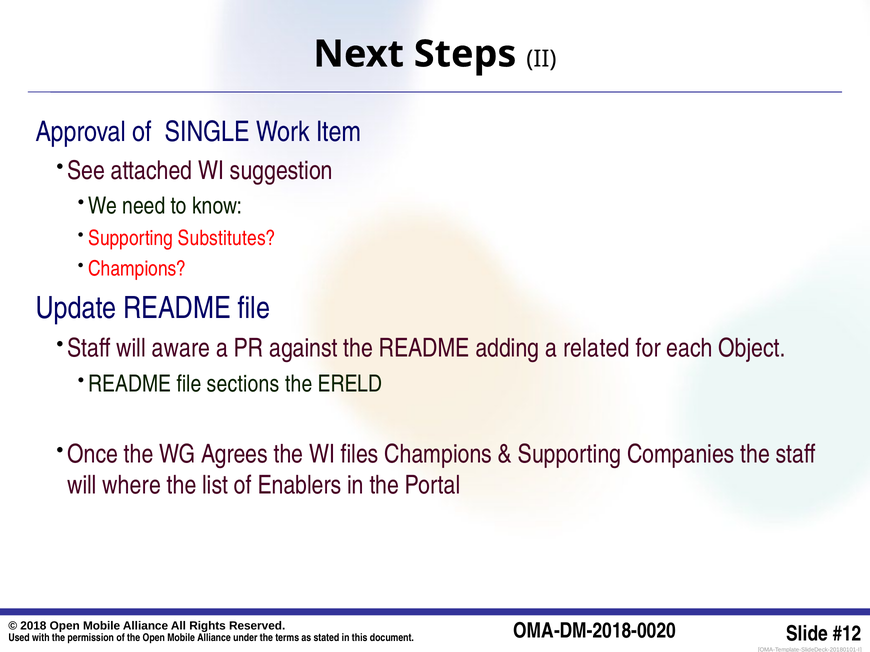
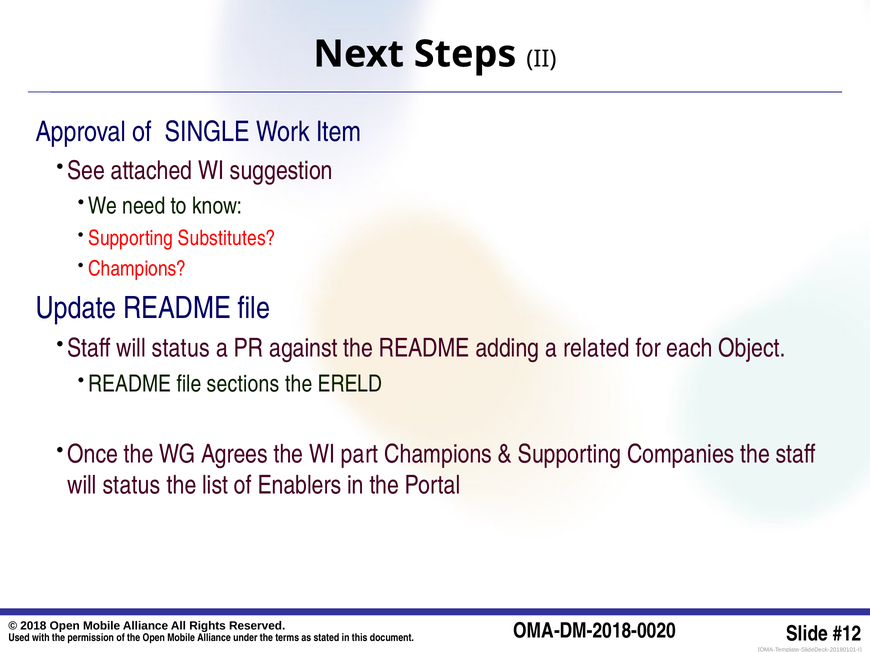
aware at (181, 349): aware -> status
files: files -> part
where at (132, 486): where -> status
